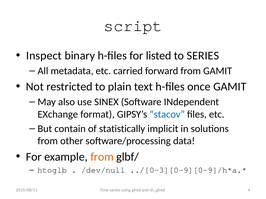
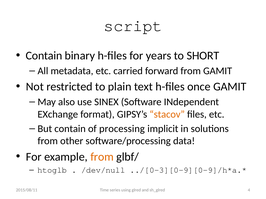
Inspect at (44, 56): Inspect -> Contain
listed: listed -> years
to SERIES: SERIES -> SHORT
stacov colour: blue -> orange
statistically: statistically -> processing
